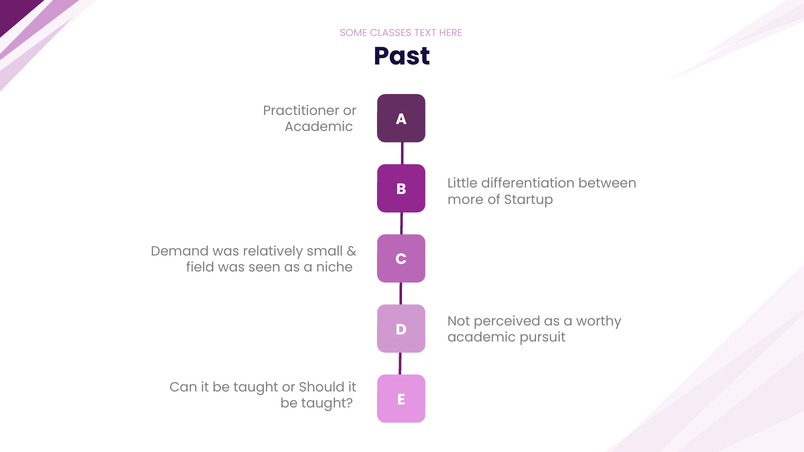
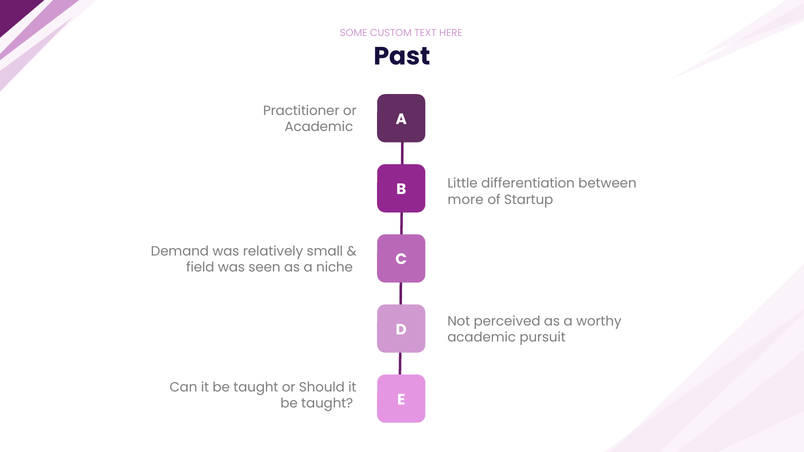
CLASSES: CLASSES -> CUSTOM
